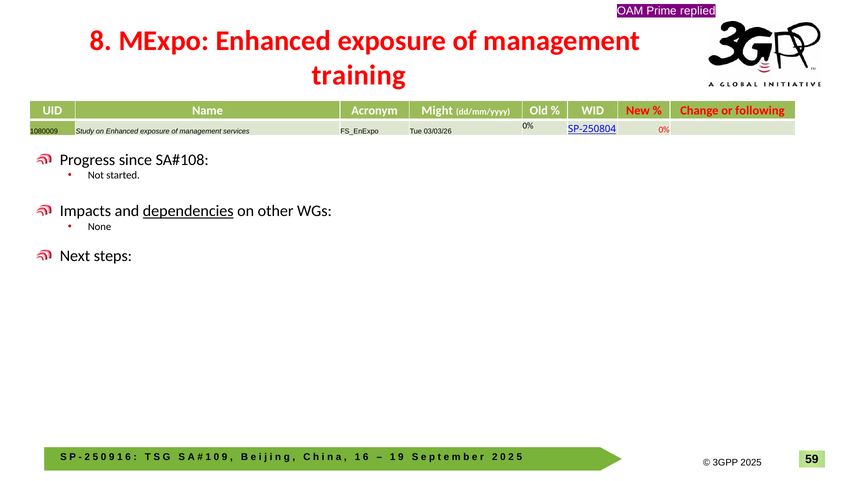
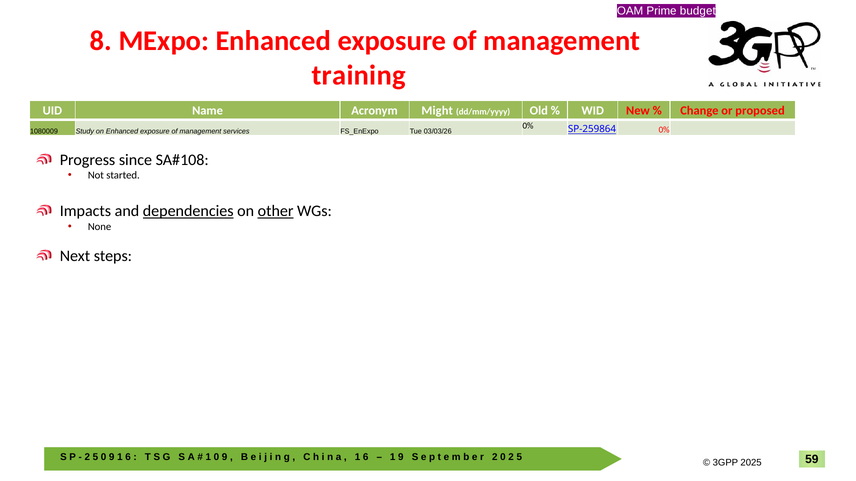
replied: replied -> budget
following: following -> proposed
SP-250804: SP-250804 -> SP-259864
other underline: none -> present
